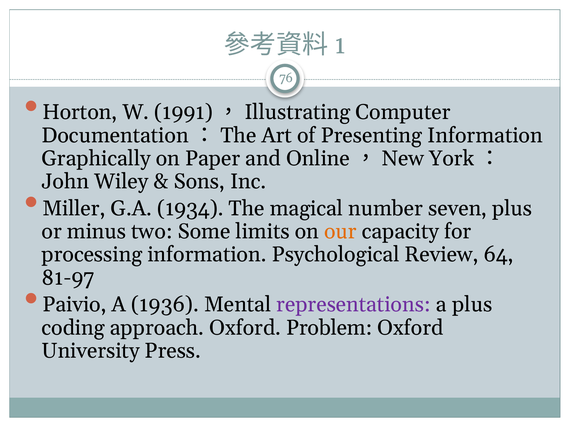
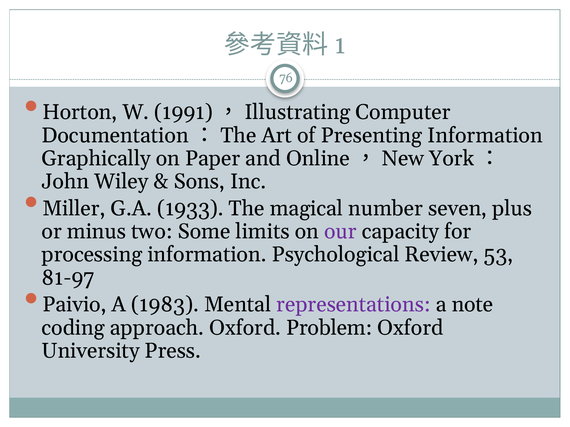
1934: 1934 -> 1933
our colour: orange -> purple
64: 64 -> 53
1936: 1936 -> 1983
a plus: plus -> note
